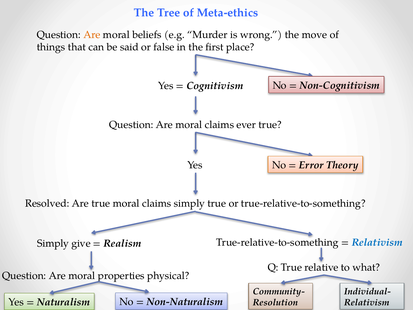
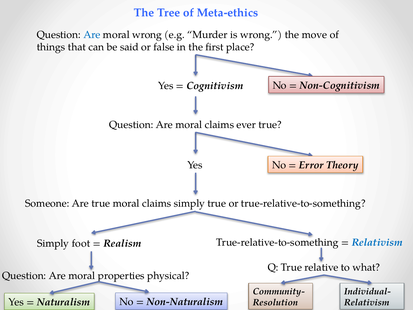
Are at (92, 35) colour: orange -> blue
moral beliefs: beliefs -> wrong
Resolved: Resolved -> Someone
give: give -> foot
